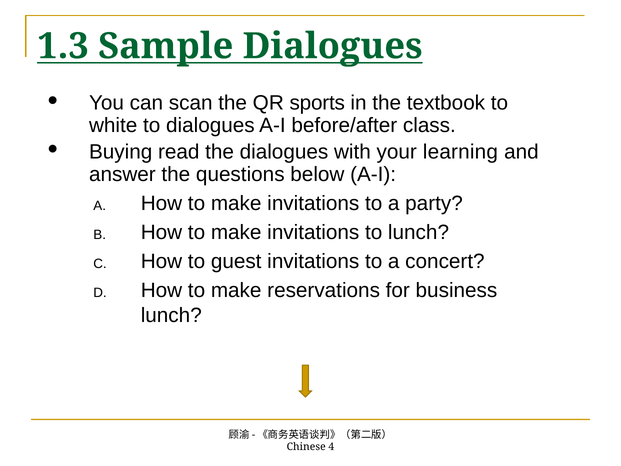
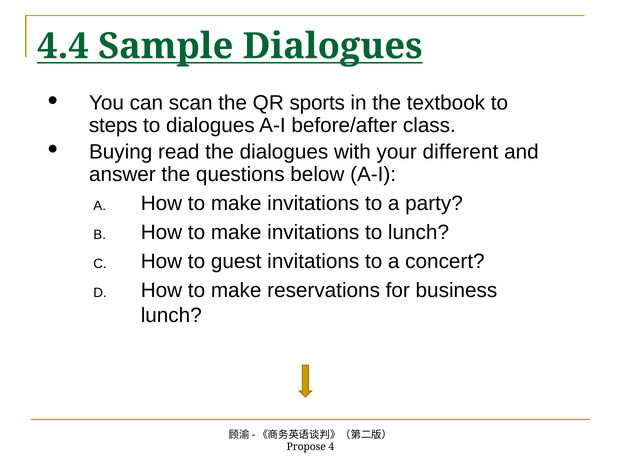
1.3: 1.3 -> 4.4
white: white -> steps
learning: learning -> different
Chinese: Chinese -> Propose
